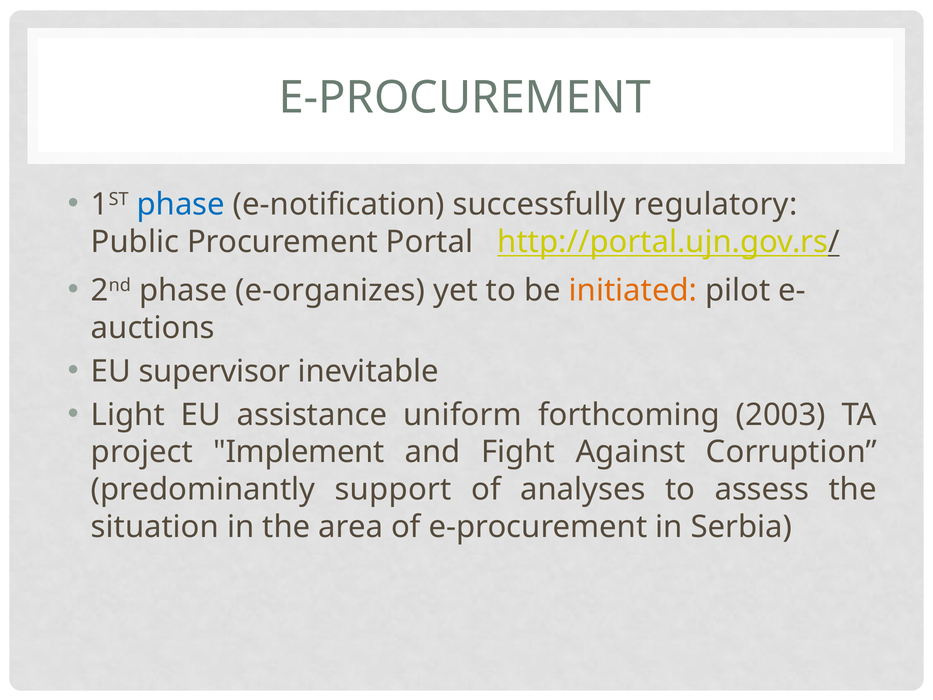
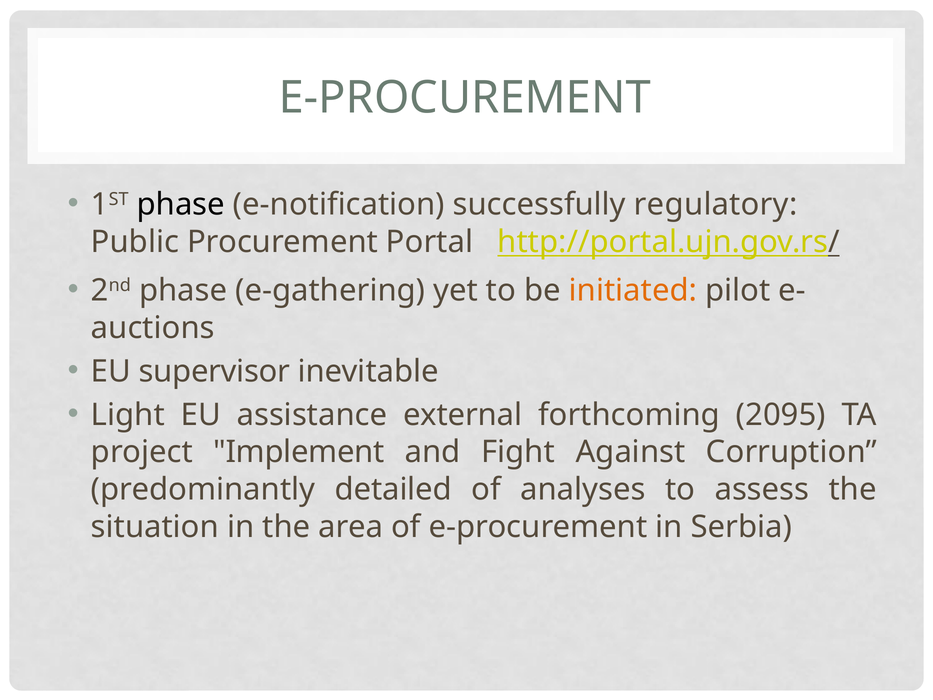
phase at (181, 204) colour: blue -> black
e-organizes: e-organizes -> e-gathering
uniform: uniform -> external
2003: 2003 -> 2095
support: support -> detailed
